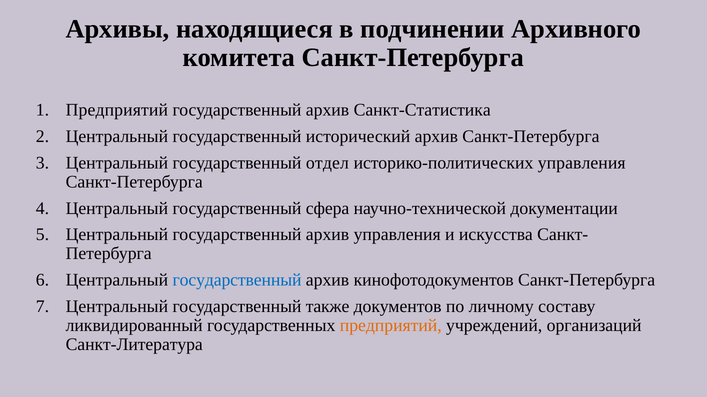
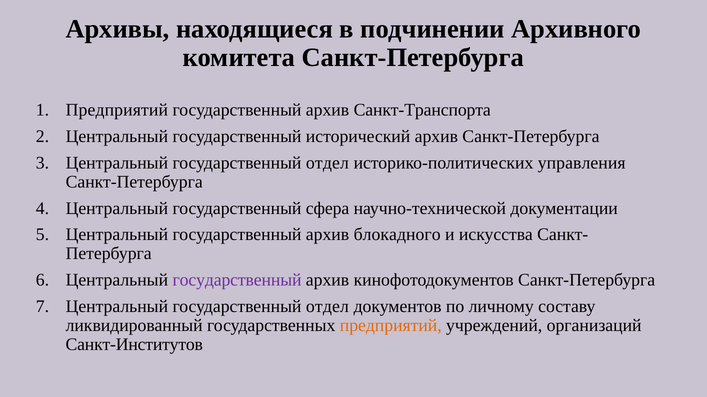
Санкт-Статистика: Санкт-Статистика -> Санкт-Транспорта
архив управления: управления -> блокадного
государственный at (237, 281) colour: blue -> purple
также at (328, 307): также -> отдел
Санкт-Литература: Санкт-Литература -> Санкт-Институтов
